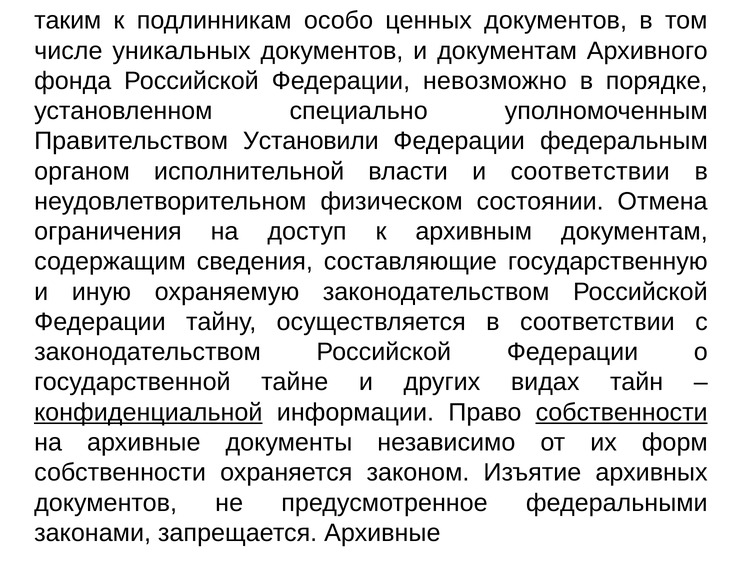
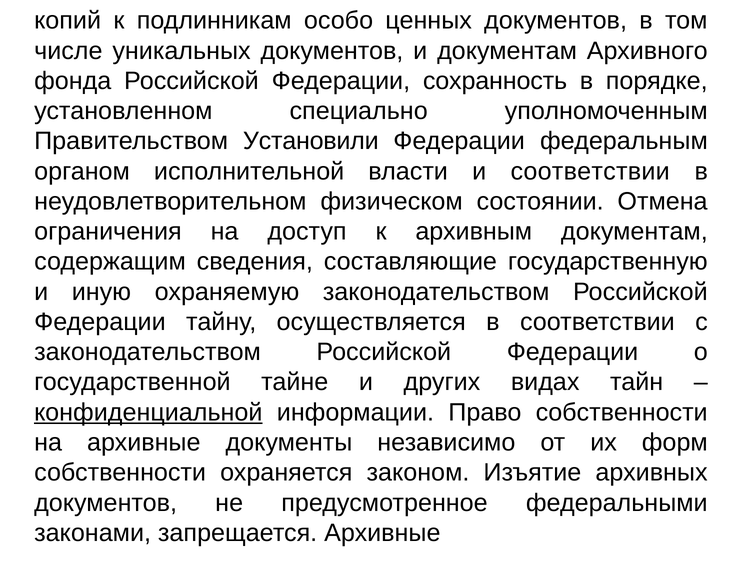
таким: таким -> копий
невозможно: невозможно -> сохранность
собственности at (622, 413) underline: present -> none
